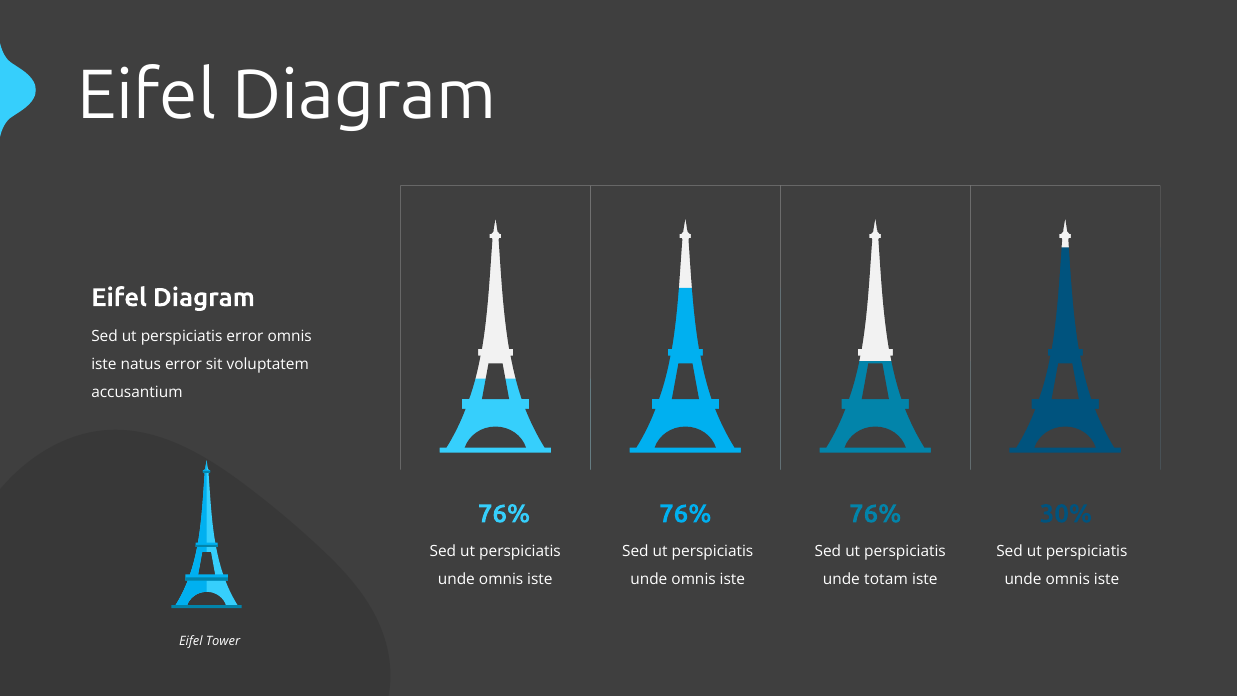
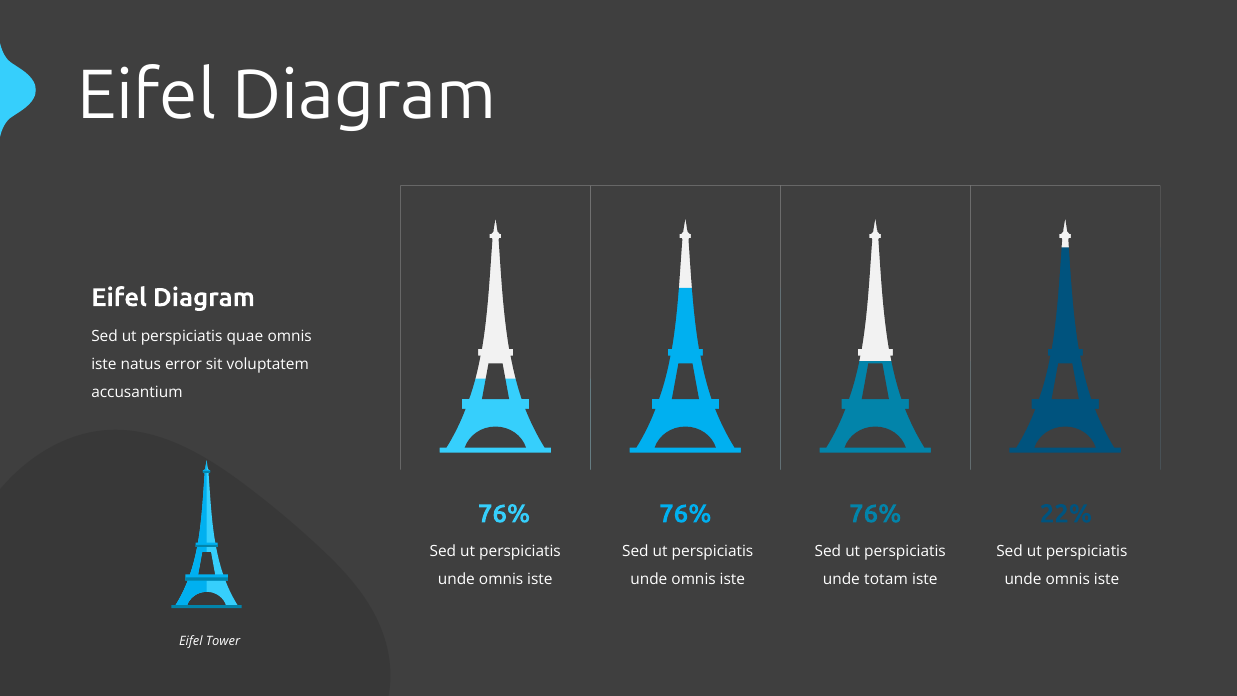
perspiciatis error: error -> quae
30%: 30% -> 22%
